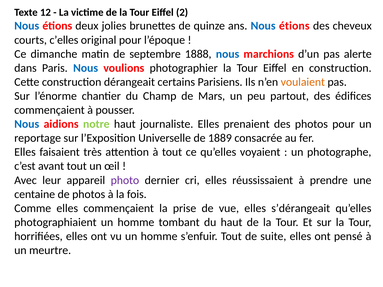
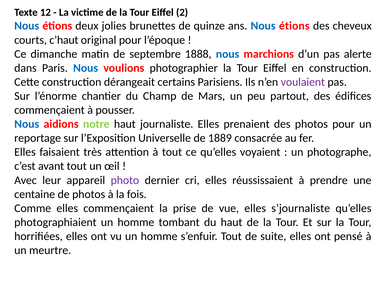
c’elles: c’elles -> c’haut
voulaient colour: orange -> purple
s’dérangeait: s’dérangeait -> s’journaliste
